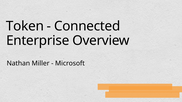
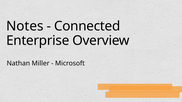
Token: Token -> Notes
